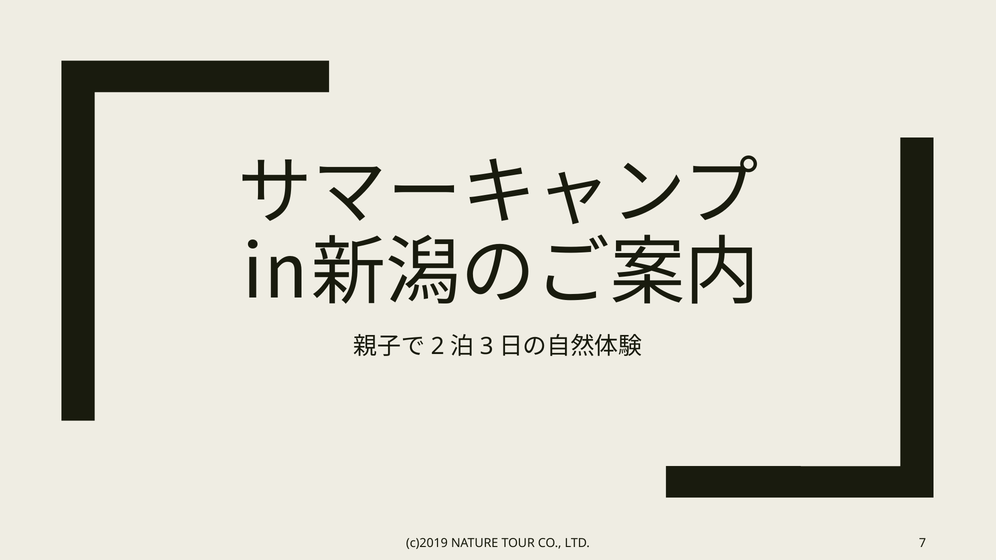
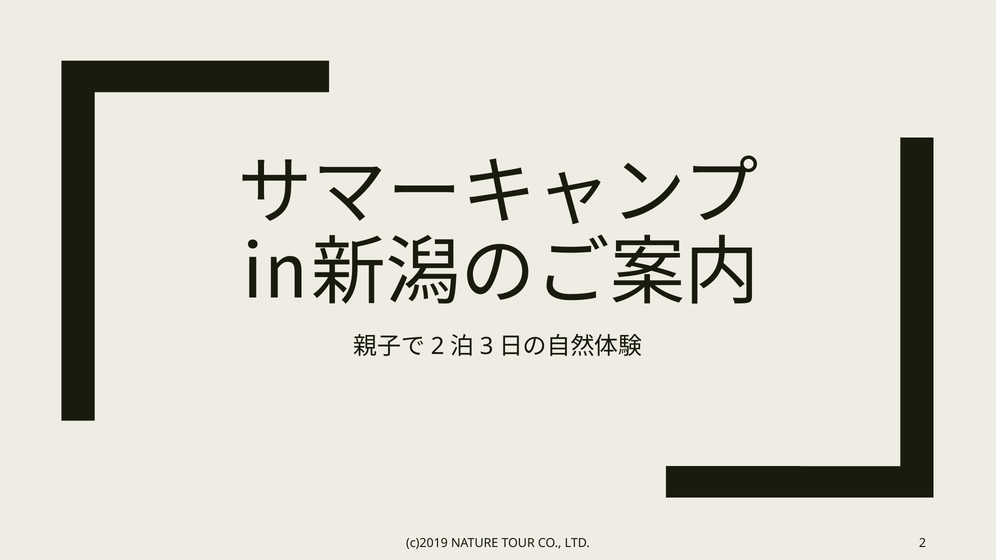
LTD 7: 7 -> 2
